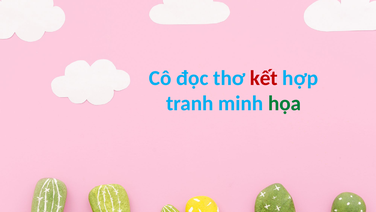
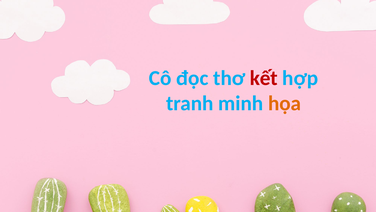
họa colour: green -> orange
